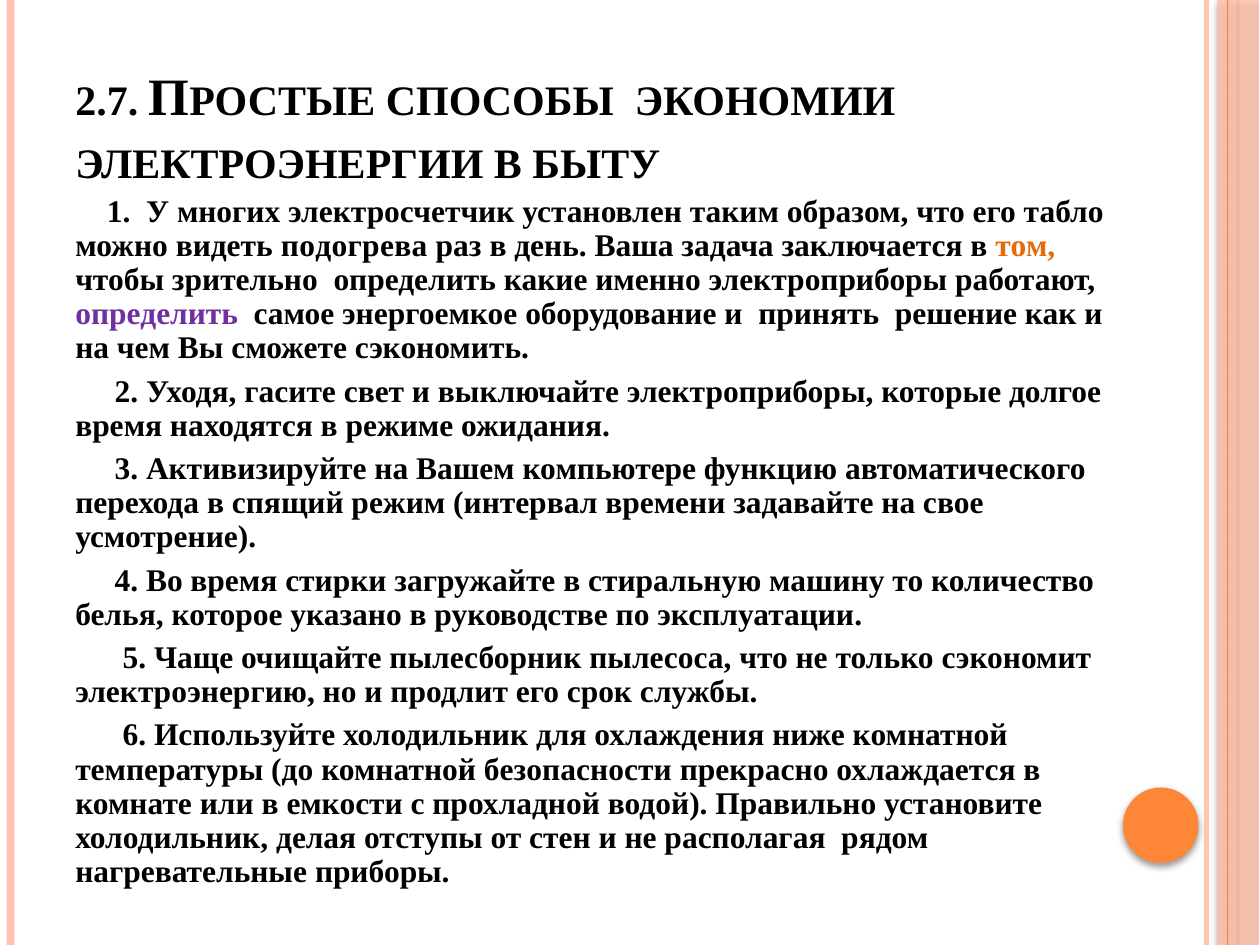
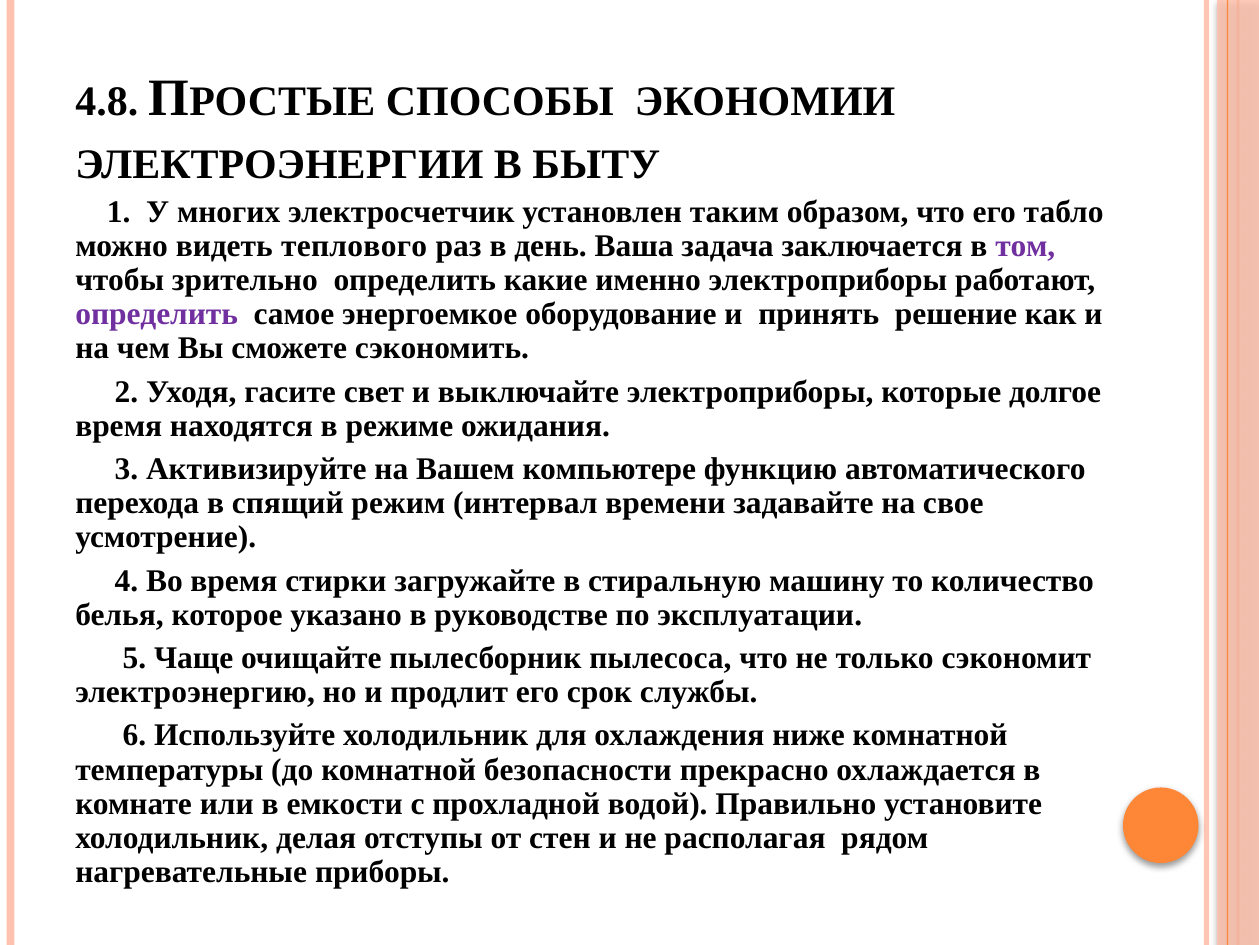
2.7: 2.7 -> 4.8
подогрева: подогрева -> теплового
том colour: orange -> purple
